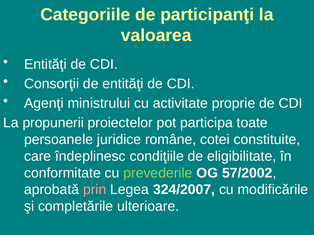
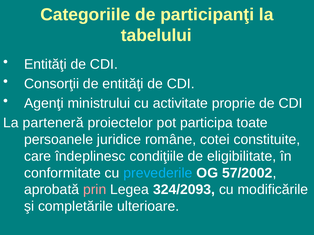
valoarea: valoarea -> tabelului
propunerii: propunerii -> parteneră
prevederile colour: light green -> light blue
324/2007: 324/2007 -> 324/2093
